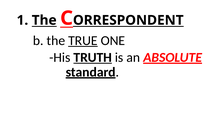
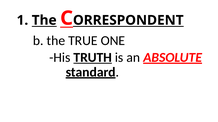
TRUE underline: present -> none
